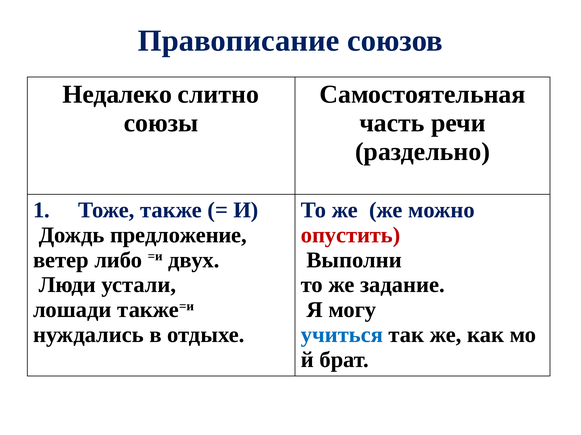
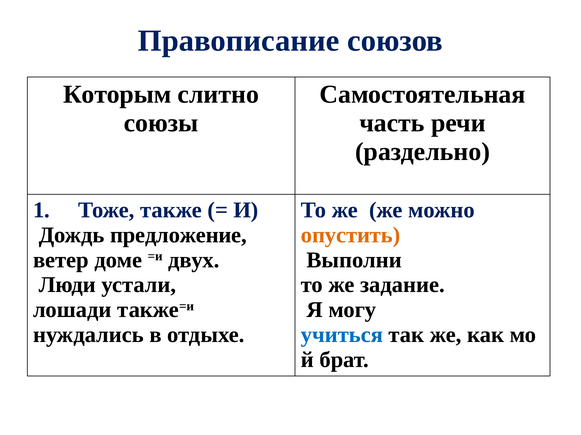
Недалеко: Недалеко -> Которым
опустить colour: red -> orange
либо: либо -> доме
